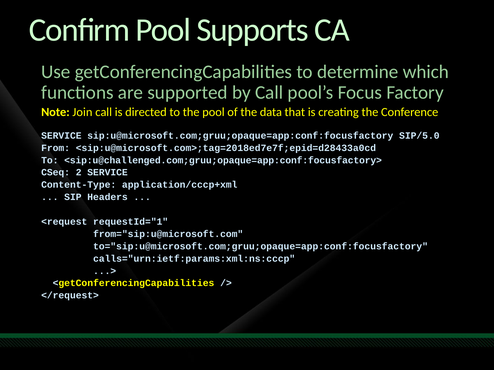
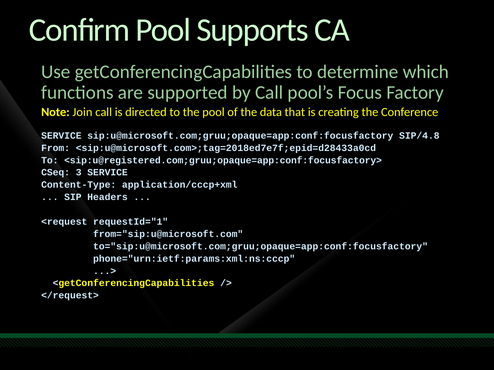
SIP/5.0: SIP/5.0 -> SIP/4.8
<sip:u@challenged.com;gruu;opaque=app:conf:focusfactory>: <sip:u@challenged.com;gruu;opaque=app:conf:focusfactory> -> <sip:u@registered.com;gruu;opaque=app:conf:focusfactory>
2: 2 -> 3
calls="urn:ietf:params:xml:ns:cccp: calls="urn:ietf:params:xml:ns:cccp -> phone="urn:ietf:params:xml:ns:cccp
